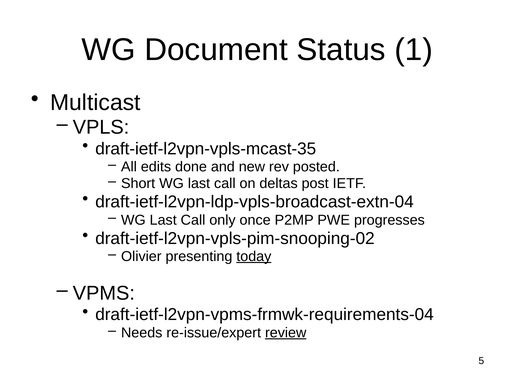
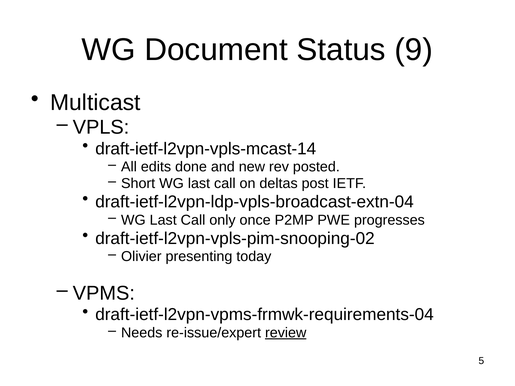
1: 1 -> 9
draft-ietf-l2vpn-vpls-mcast-35: draft-ietf-l2vpn-vpls-mcast-35 -> draft-ietf-l2vpn-vpls-mcast-14
today underline: present -> none
